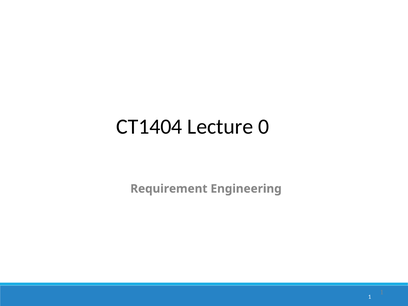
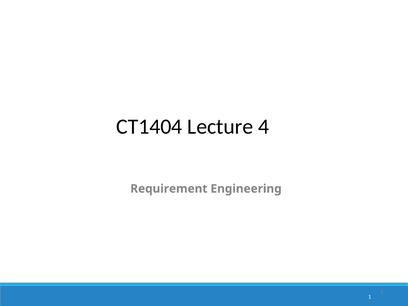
0: 0 -> 4
